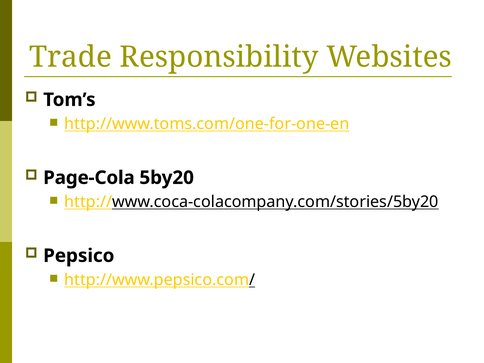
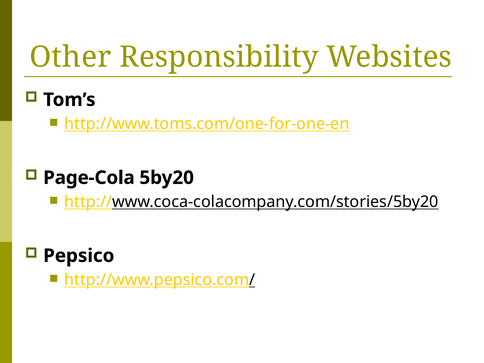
Trade: Trade -> Other
